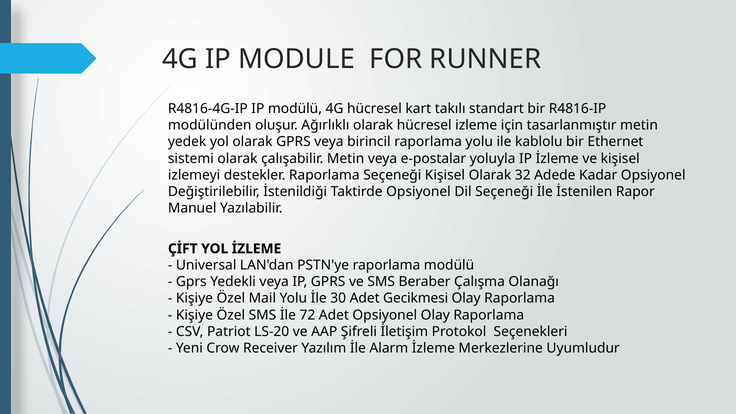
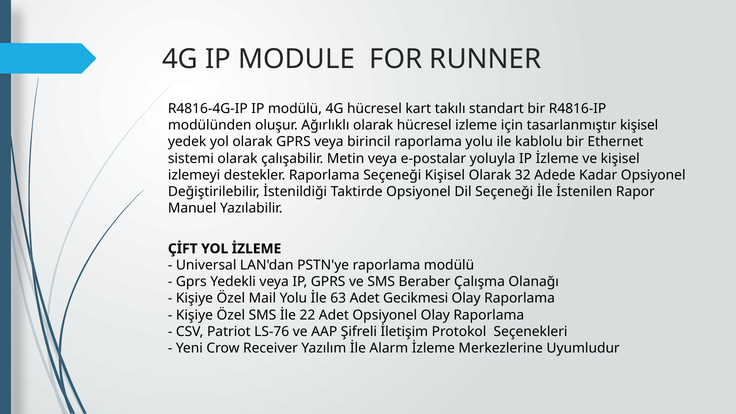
tasarlanmıştır metin: metin -> kişisel
30: 30 -> 63
72: 72 -> 22
LS-20: LS-20 -> LS-76
